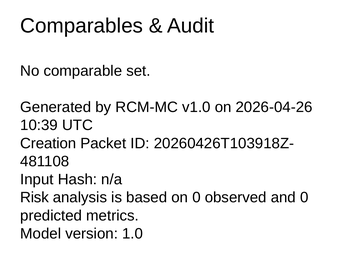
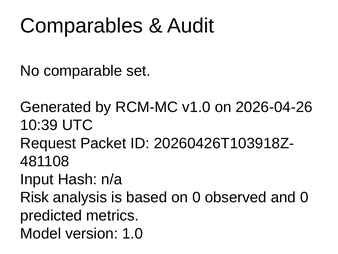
Creation: Creation -> Request
